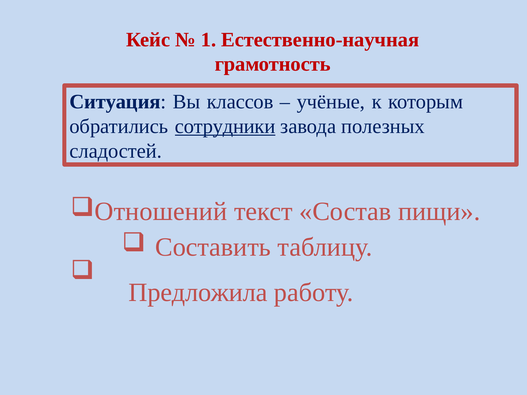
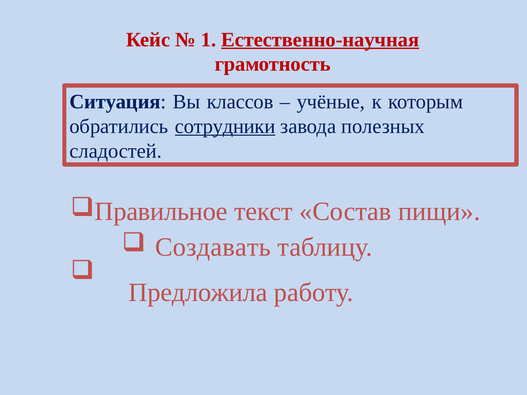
Естественно-научная underline: none -> present
Отношений: Отношений -> Правильное
Составить: Составить -> Создавать
